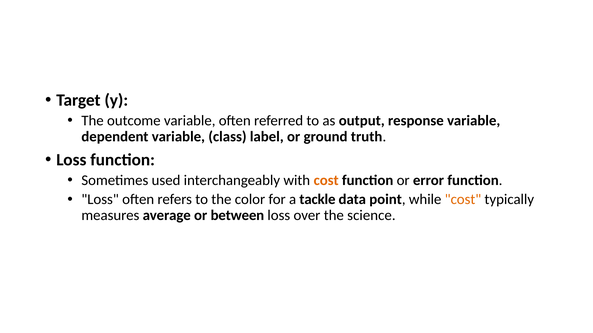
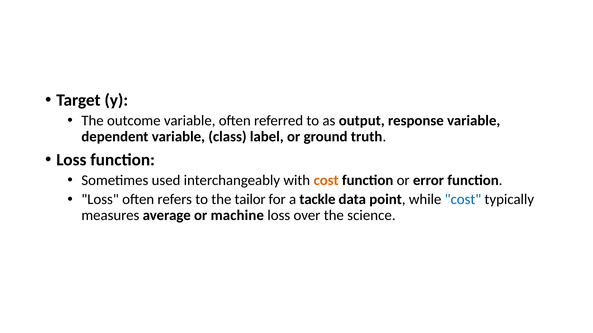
color: color -> tailor
cost at (463, 200) colour: orange -> blue
between: between -> machine
